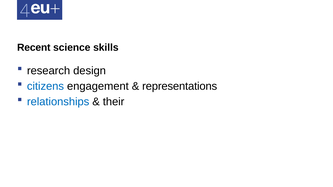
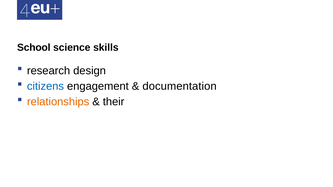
Recent: Recent -> School
representations: representations -> documentation
relationships colour: blue -> orange
